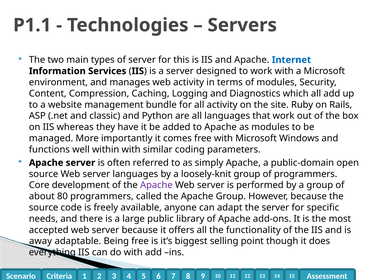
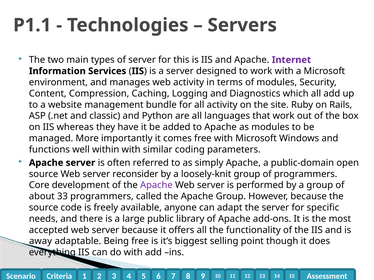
Internet colour: blue -> purple
server languages: languages -> reconsider
80: 80 -> 33
